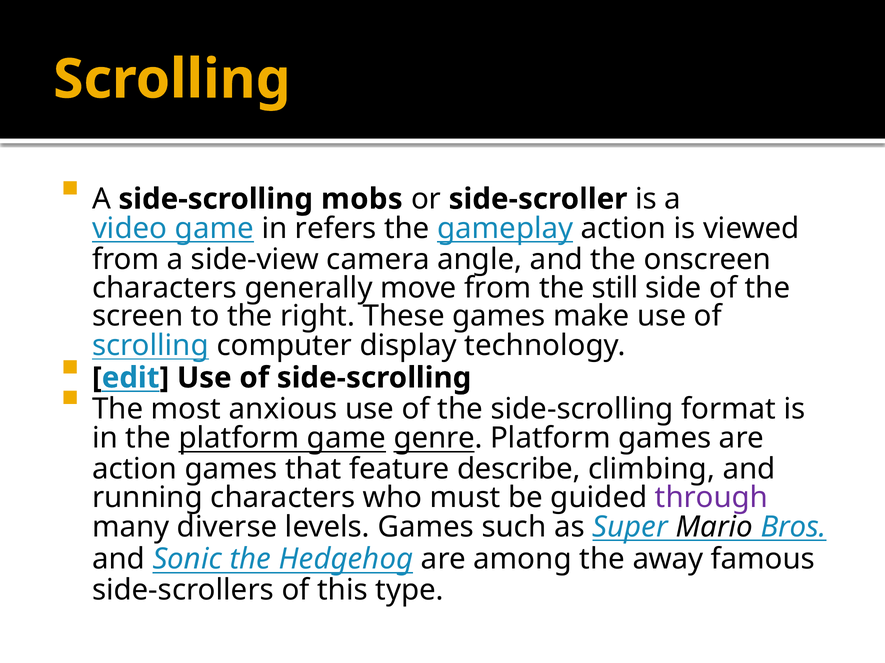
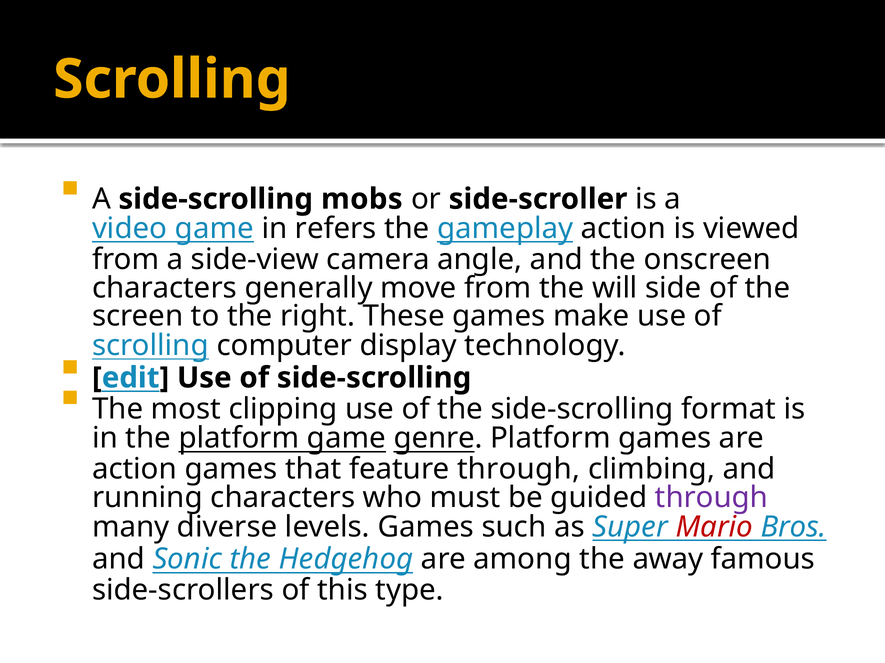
still: still -> will
anxious: anxious -> clipping
feature describe: describe -> through
Mario colour: black -> red
